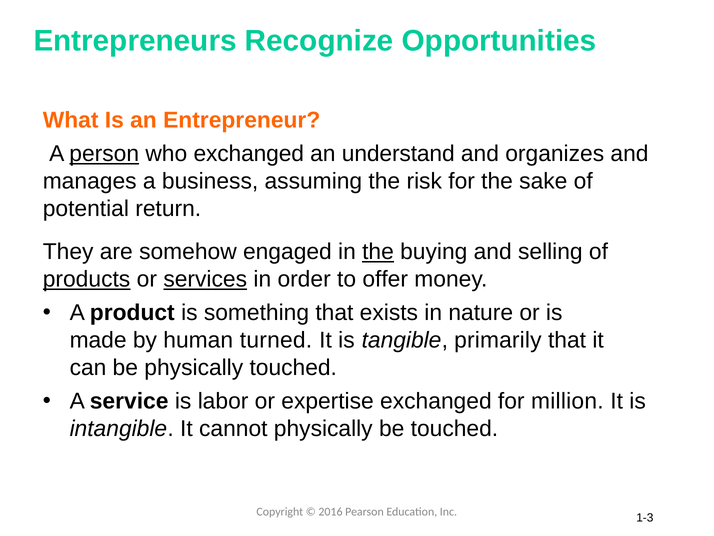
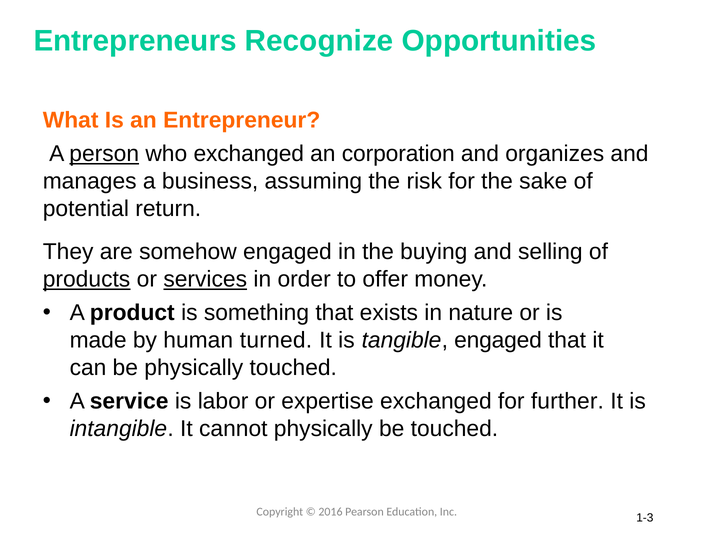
understand: understand -> corporation
the at (378, 252) underline: present -> none
tangible primarily: primarily -> engaged
million: million -> further
